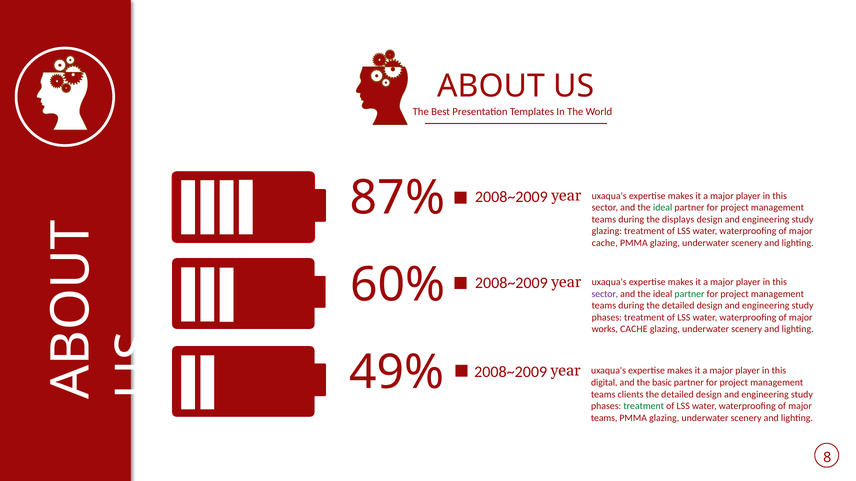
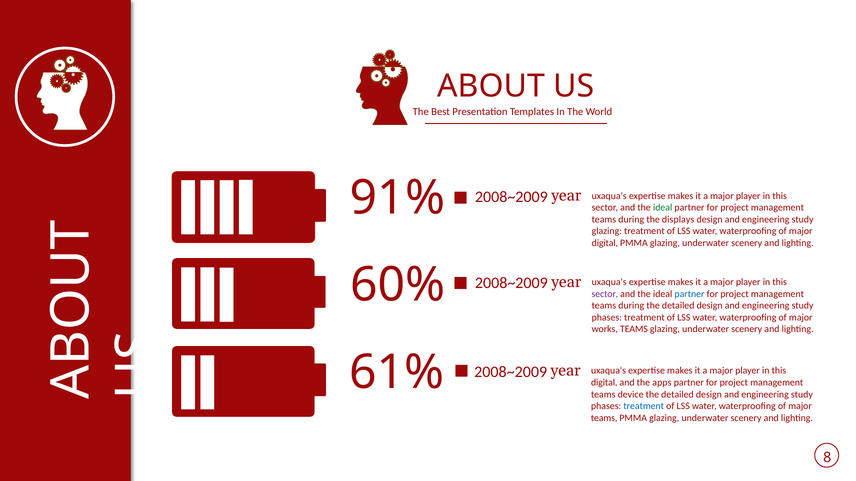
87%: 87% -> 91%
cache at (605, 243): cache -> digital
partner at (689, 294) colour: green -> blue
works CACHE: CACHE -> TEAMS
49%: 49% -> 61%
basic: basic -> apps
clients: clients -> device
treatment at (644, 406) colour: green -> blue
